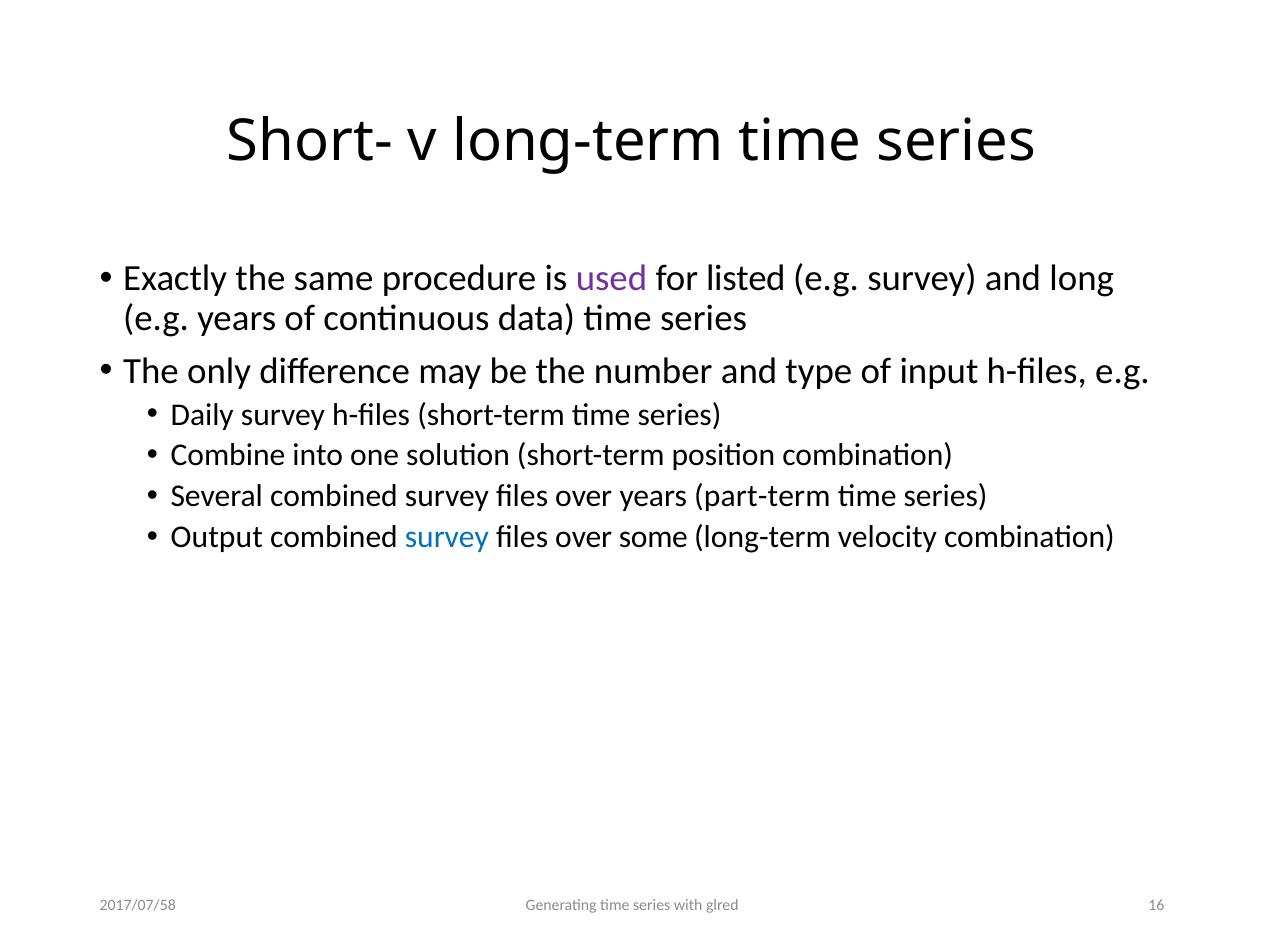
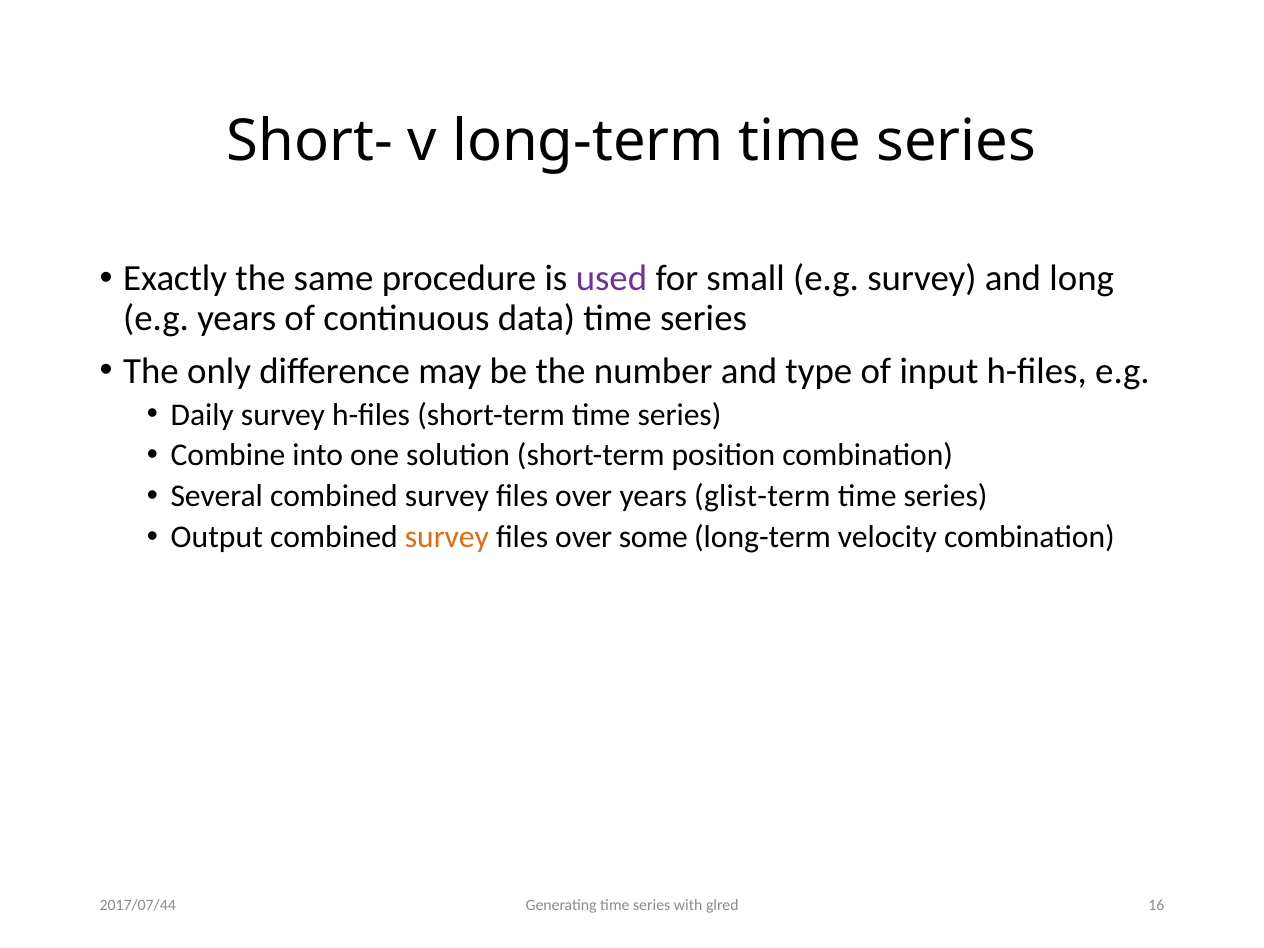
listed: listed -> small
part-term: part-term -> glist-term
survey at (447, 537) colour: blue -> orange
2017/07/58: 2017/07/58 -> 2017/07/44
